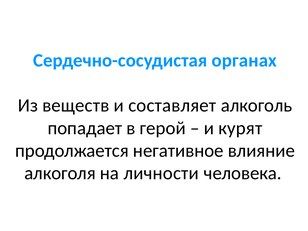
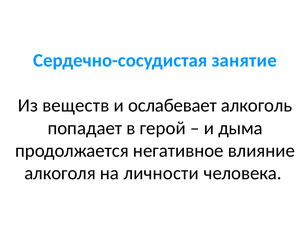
органах: органах -> занятие
составляет: составляет -> ослабевает
курят: курят -> дыма
